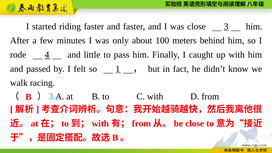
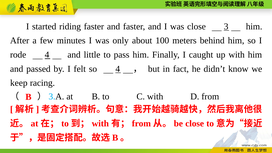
so 1: 1 -> 4
walk: walk -> keep
